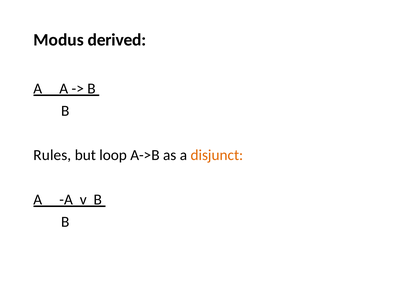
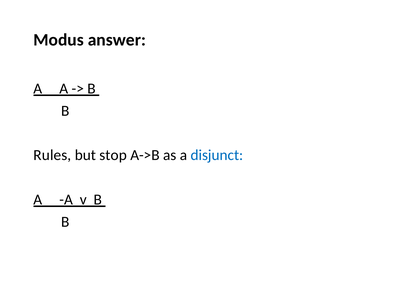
derived: derived -> answer
loop: loop -> stop
disjunct colour: orange -> blue
